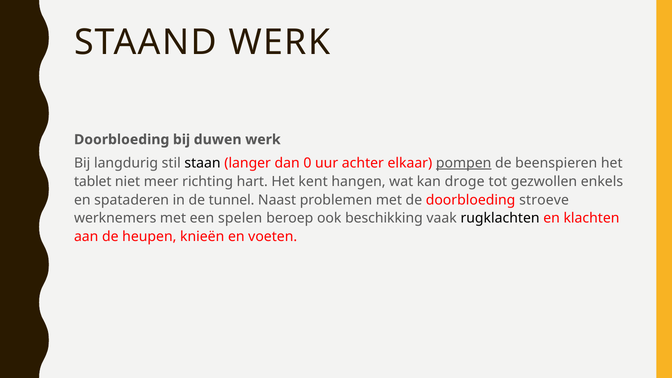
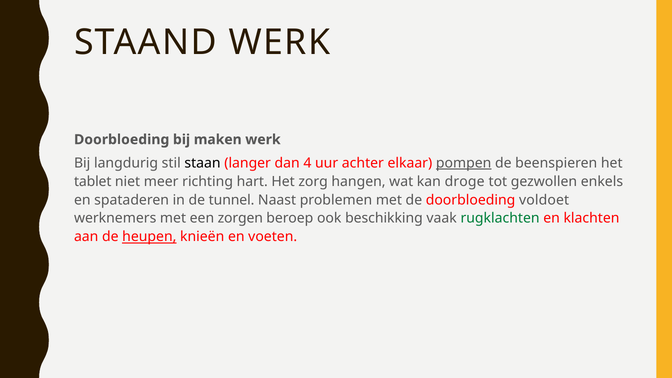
duwen: duwen -> maken
0: 0 -> 4
kent: kent -> zorg
stroeve: stroeve -> voldoet
spelen: spelen -> zorgen
rugklachten colour: black -> green
heupen underline: none -> present
